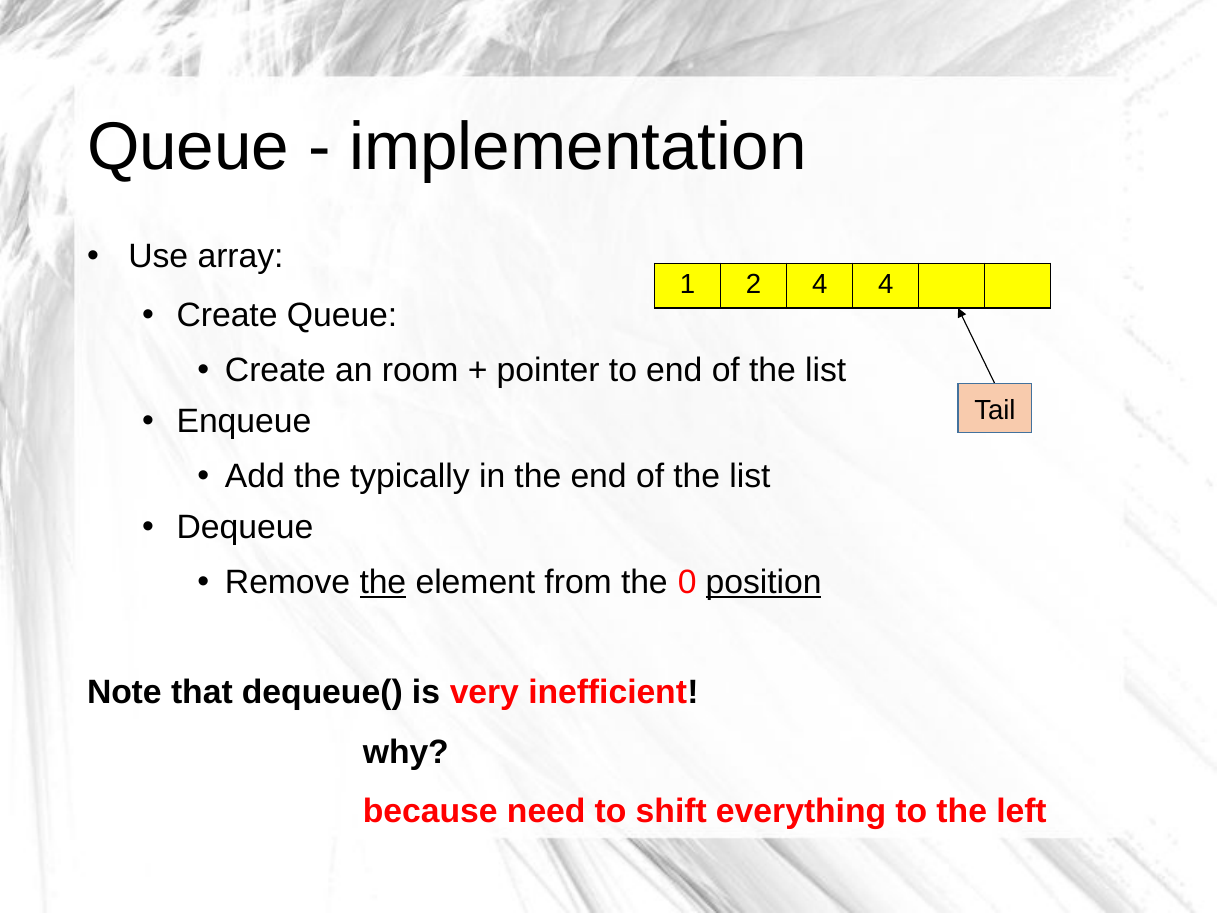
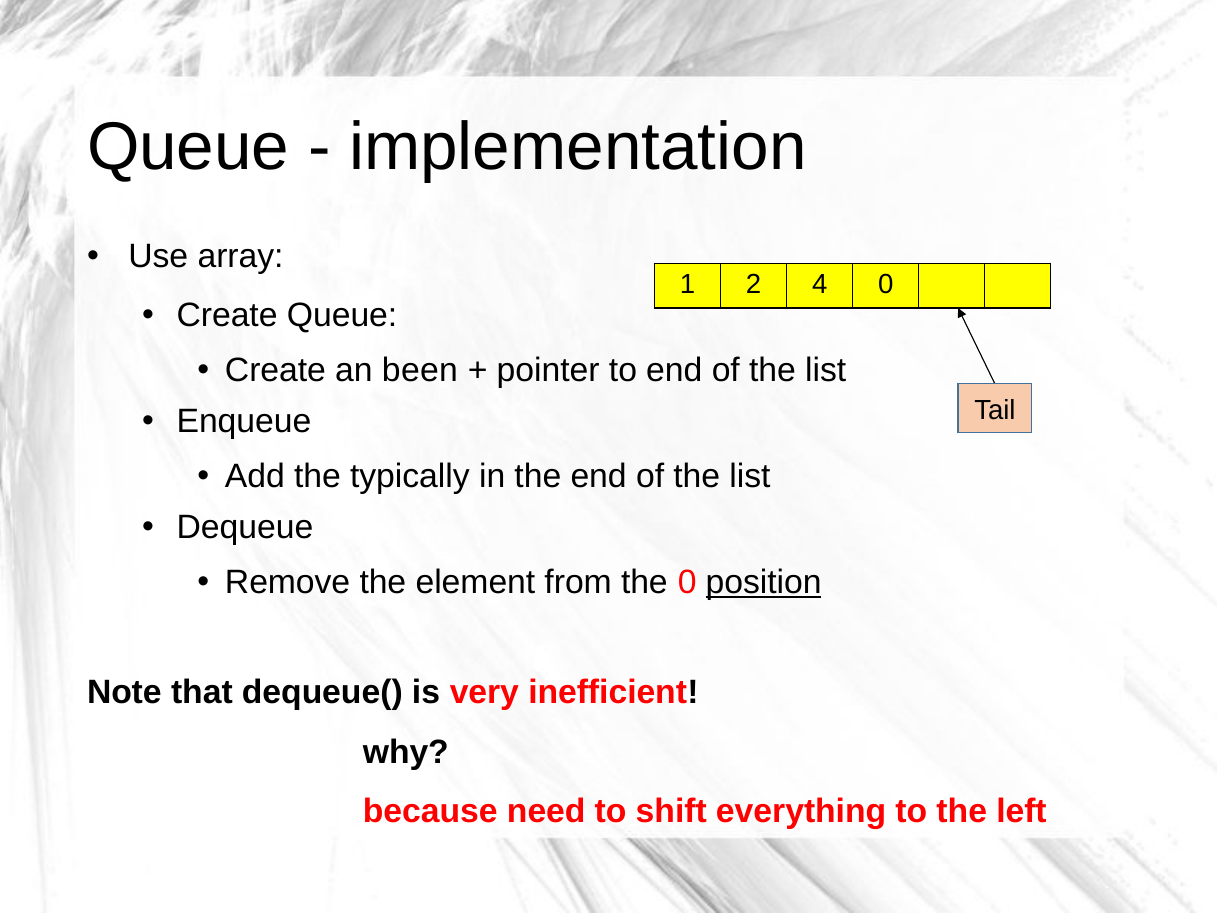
4 4: 4 -> 0
room: room -> been
the at (383, 582) underline: present -> none
